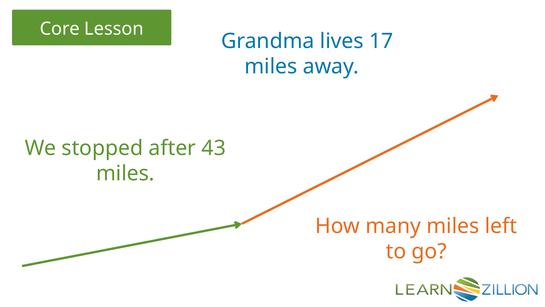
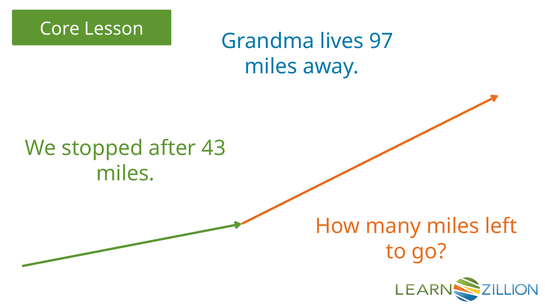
17: 17 -> 97
